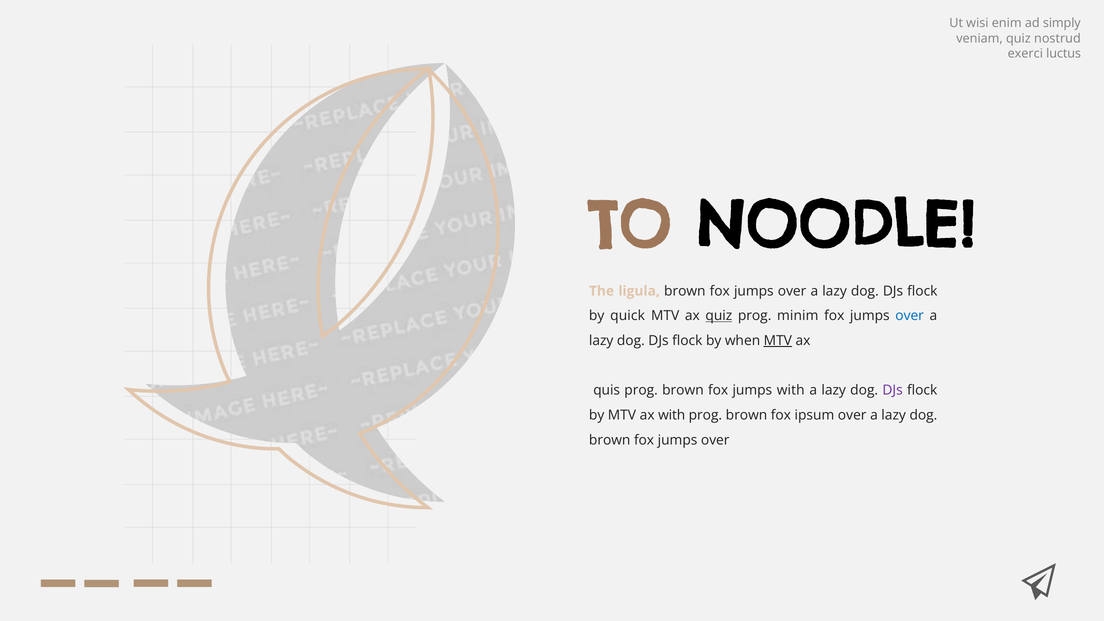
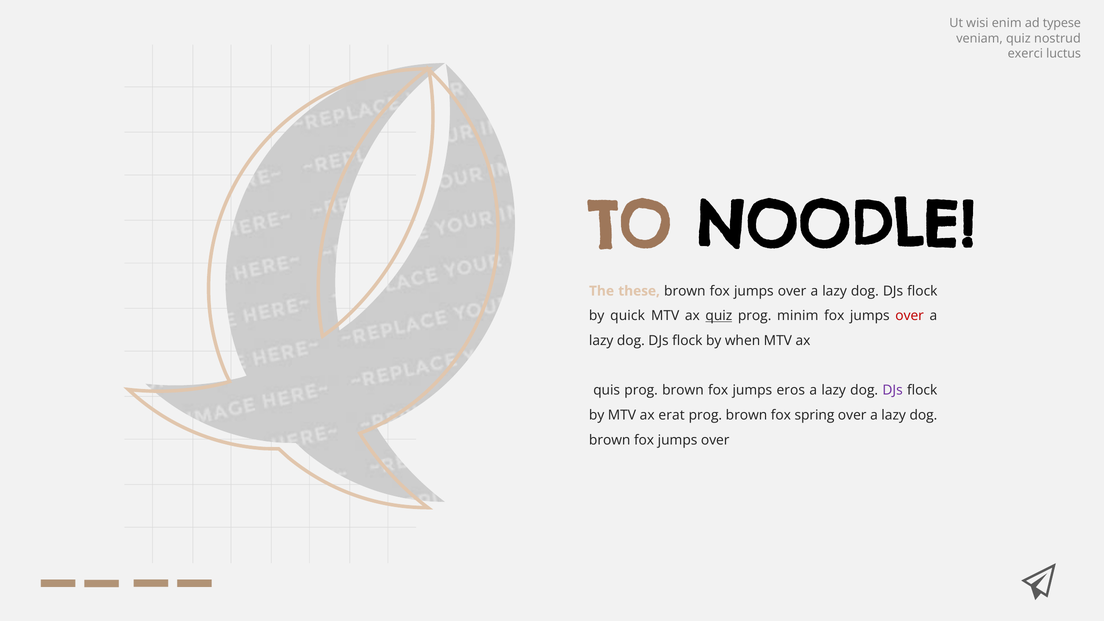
simply: simply -> typese
ligula: ligula -> these
over at (910, 316) colour: blue -> red
MTV at (778, 341) underline: present -> none
jumps with: with -> eros
ax with: with -> erat
ipsum: ipsum -> spring
